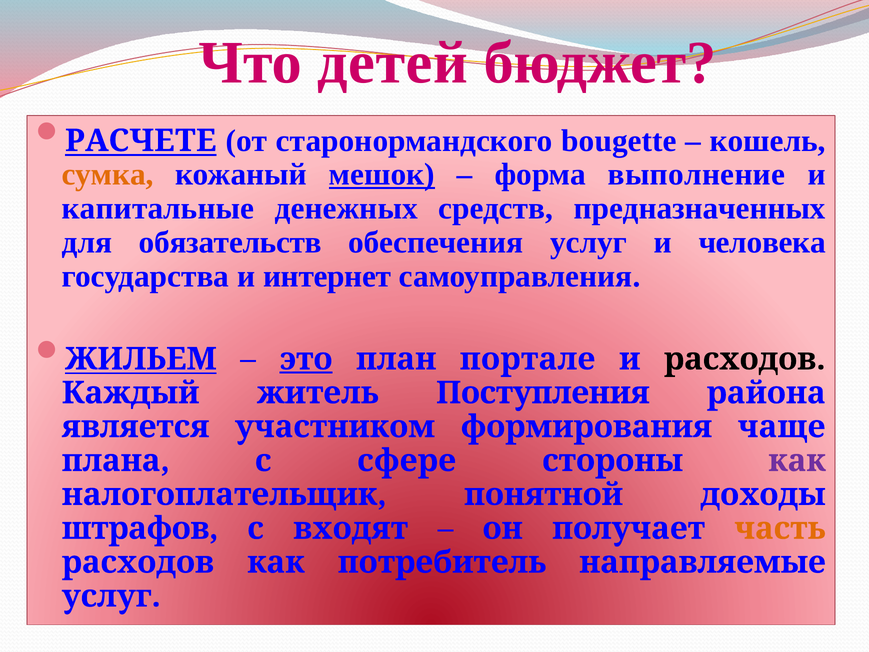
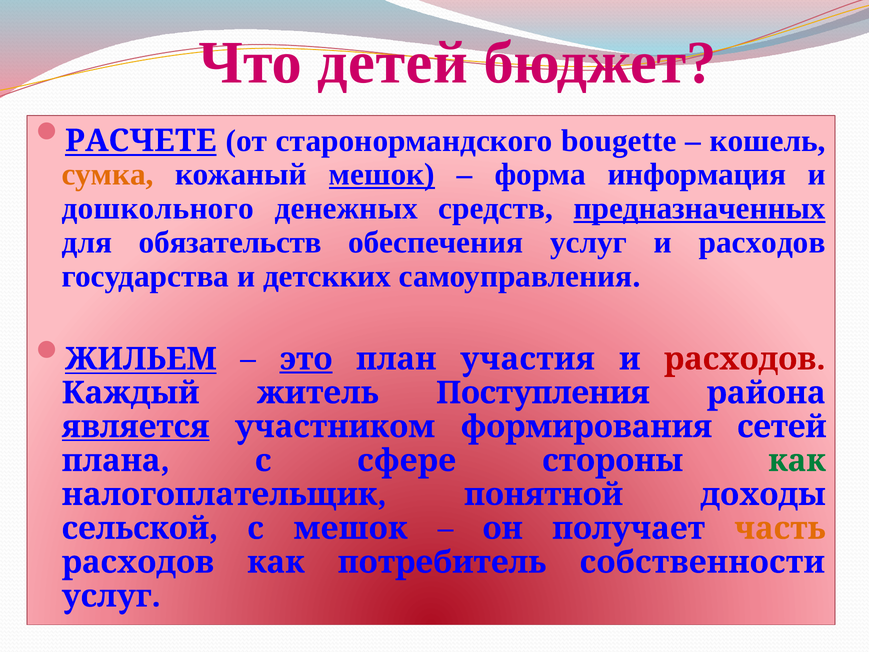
выполнение: выполнение -> информация
капитальные: капитальные -> дошкольного
предназначенных underline: none -> present
человека at (762, 242): человека -> расходов
интернет: интернет -> детскких
портале: портале -> участия
расходов at (745, 359) colour: black -> red
является underline: none -> present
чаще: чаще -> сетей
как at (797, 461) colour: purple -> green
штрафов: штрафов -> сельской
с входят: входят -> мешок
направляемые: направляемые -> собственности
